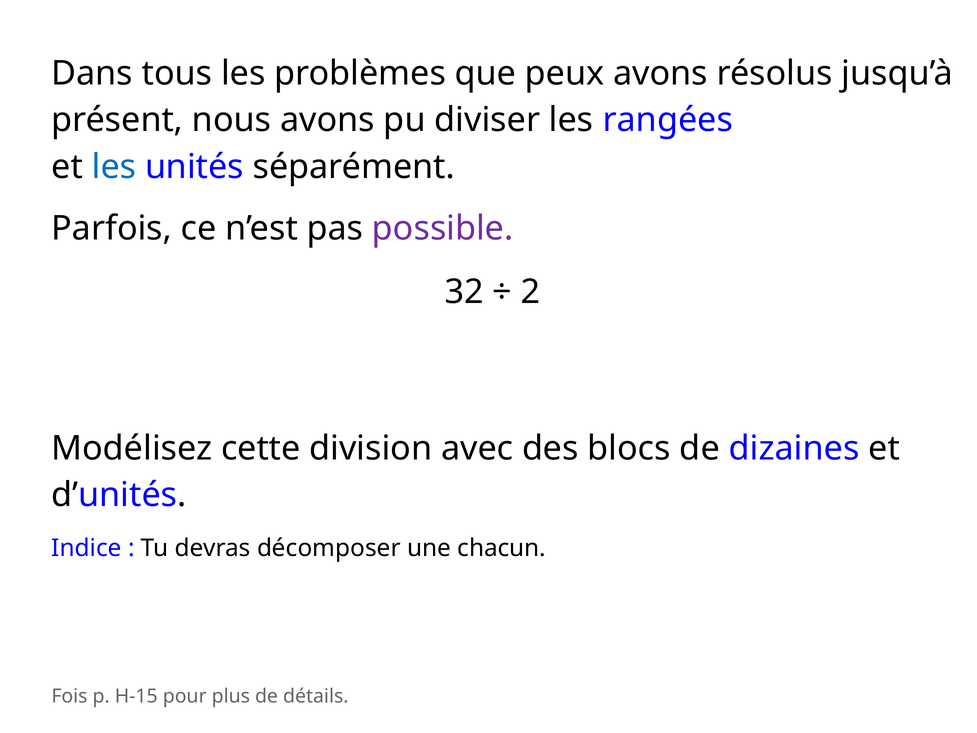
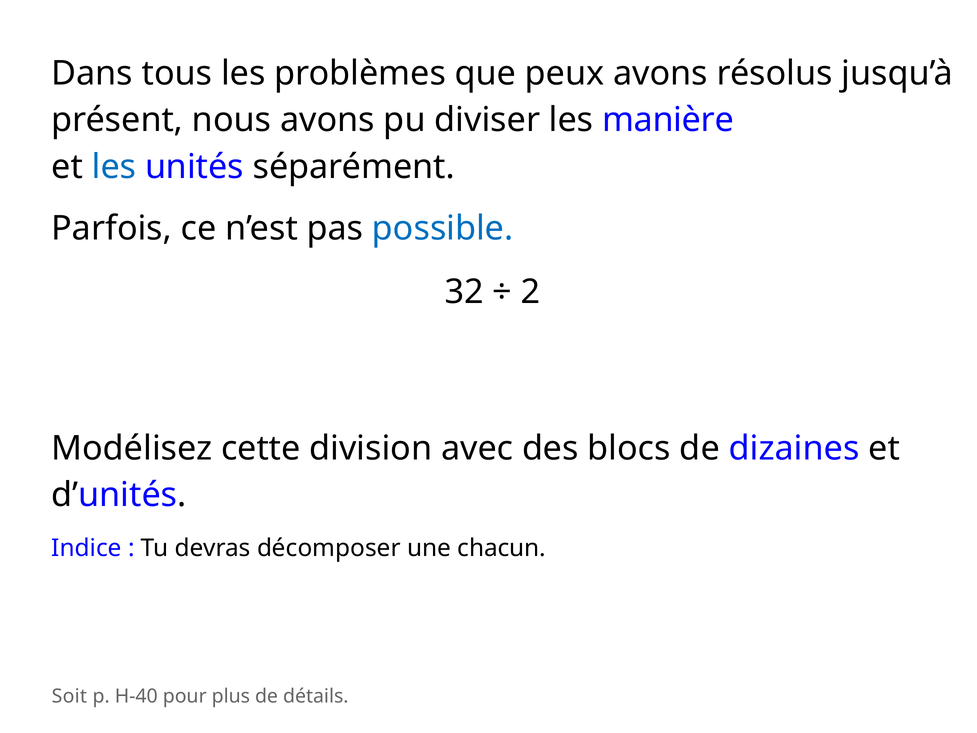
rangées: rangées -> manière
possible colour: purple -> blue
Fois: Fois -> Soit
H-15: H-15 -> H-40
